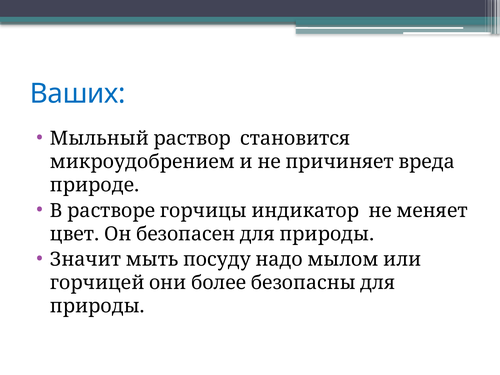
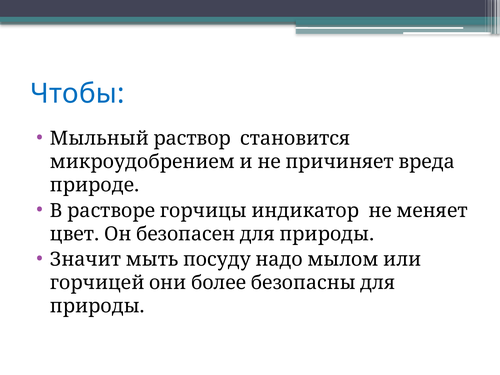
Ваших: Ваших -> Чтобы
